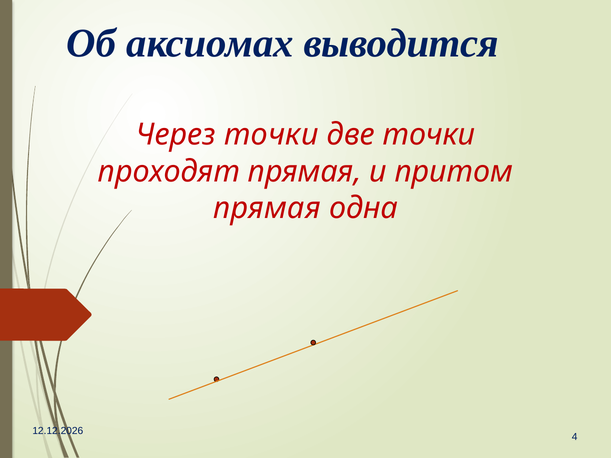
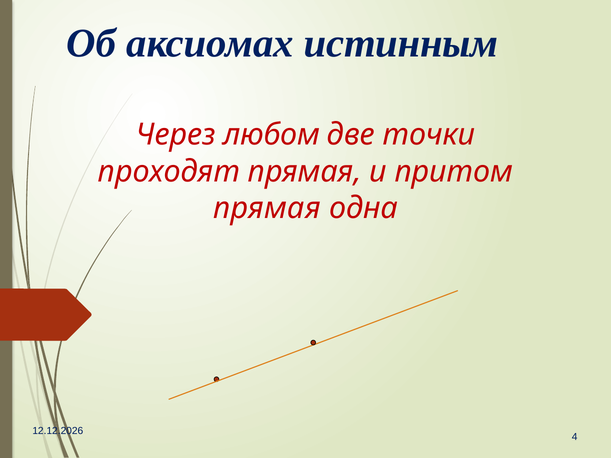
выводится: выводится -> истинным
Через точки: точки -> любом
